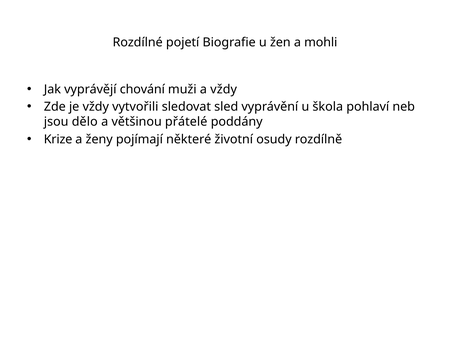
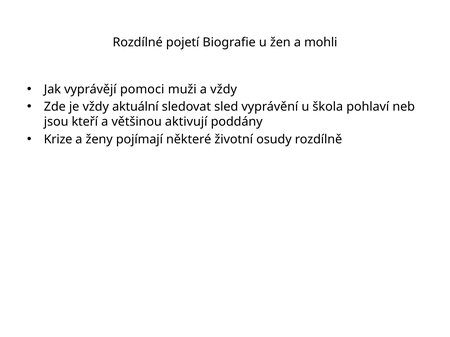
chování: chování -> pomoci
vytvořili: vytvořili -> aktuální
dělo: dělo -> kteří
přátelé: přátelé -> aktivují
